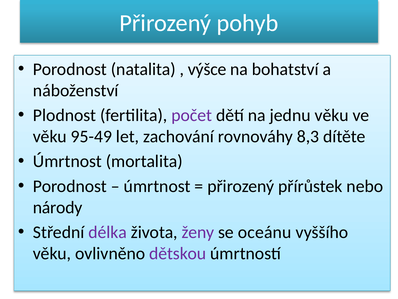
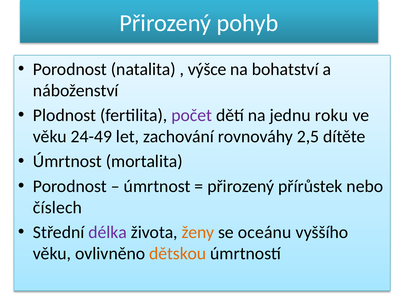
jednu věku: věku -> roku
95-49: 95-49 -> 24-49
8,3: 8,3 -> 2,5
národy: národy -> číslech
ženy colour: purple -> orange
dětskou colour: purple -> orange
